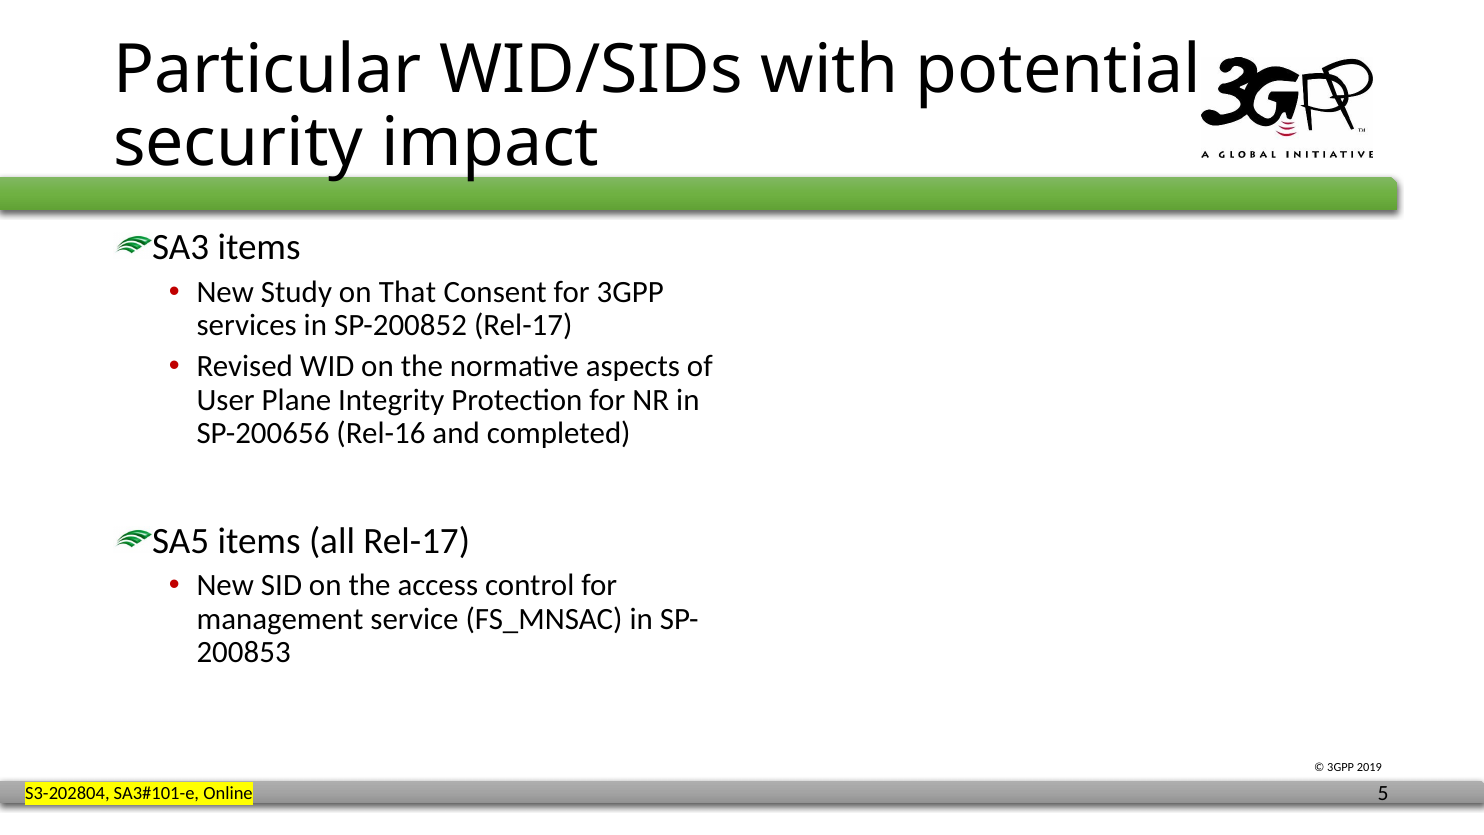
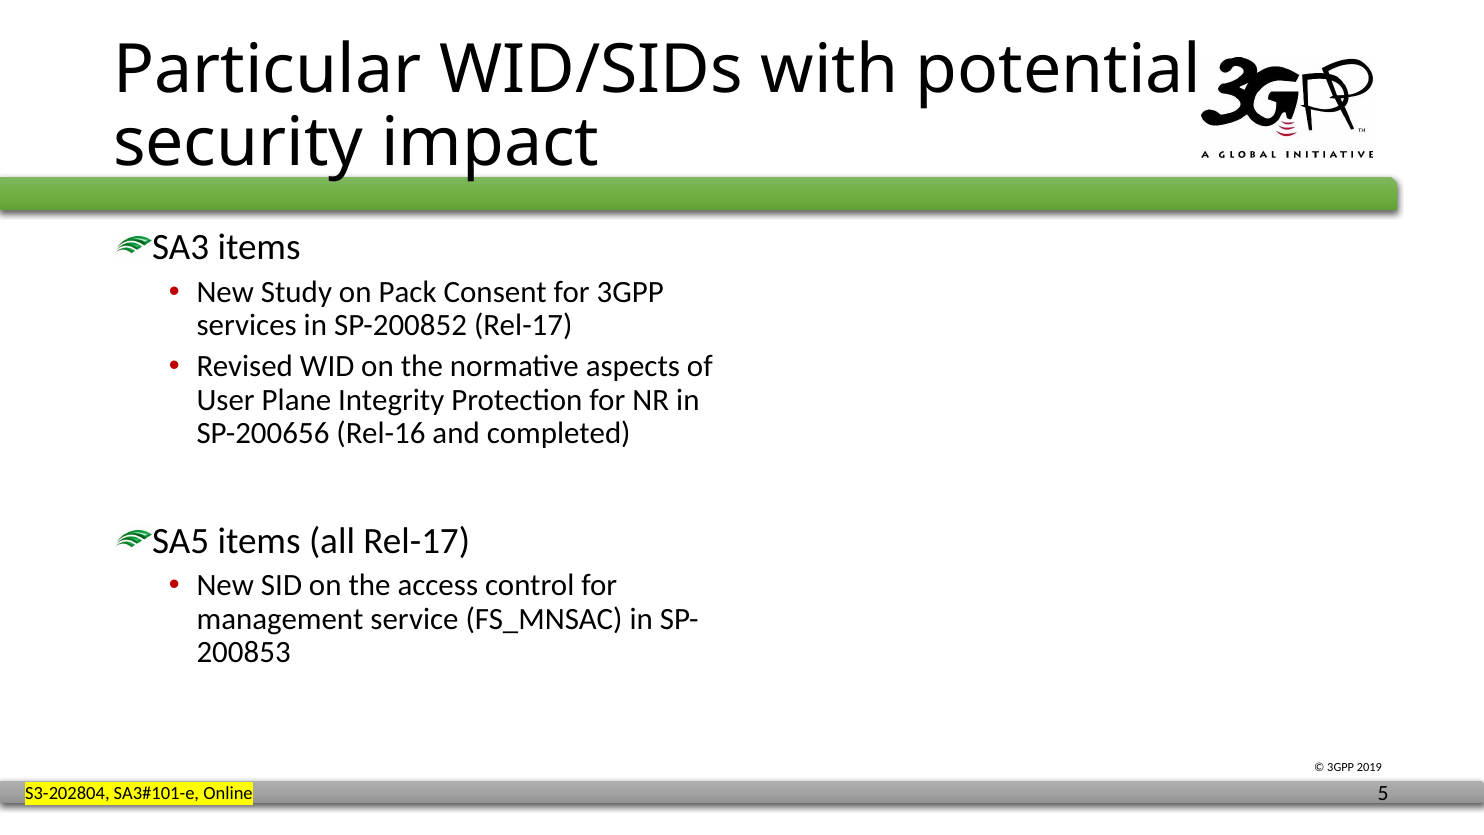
That: That -> Pack
